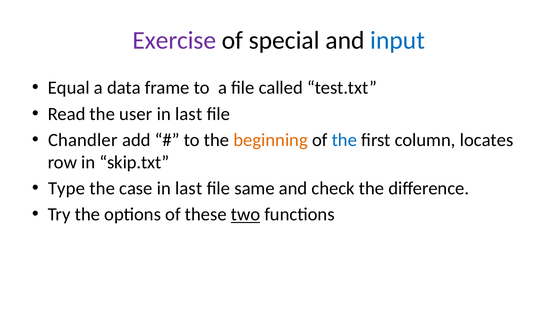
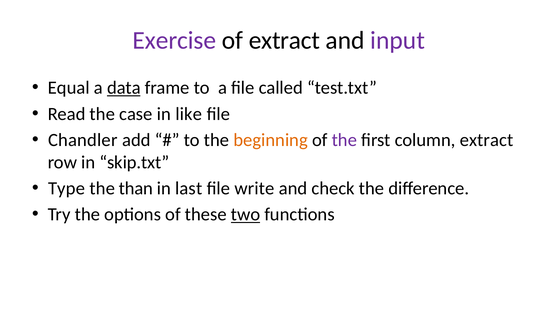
of special: special -> extract
input colour: blue -> purple
data underline: none -> present
user: user -> case
last at (189, 114): last -> like
the at (344, 140) colour: blue -> purple
column locates: locates -> extract
case: case -> than
same: same -> write
